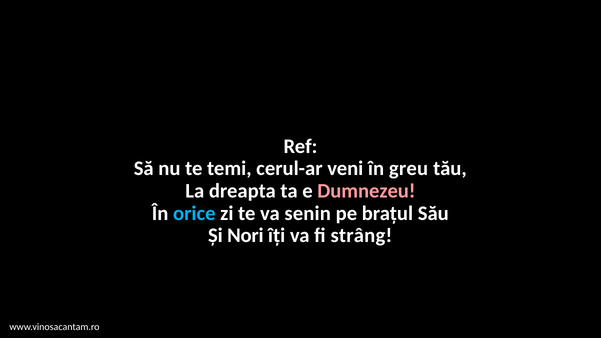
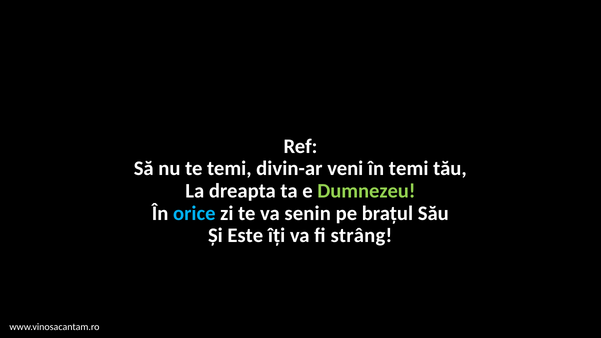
cerul-ar: cerul-ar -> divin-ar
în greu: greu -> temi
Dumnezeu colour: pink -> light green
Nori: Nori -> Este
